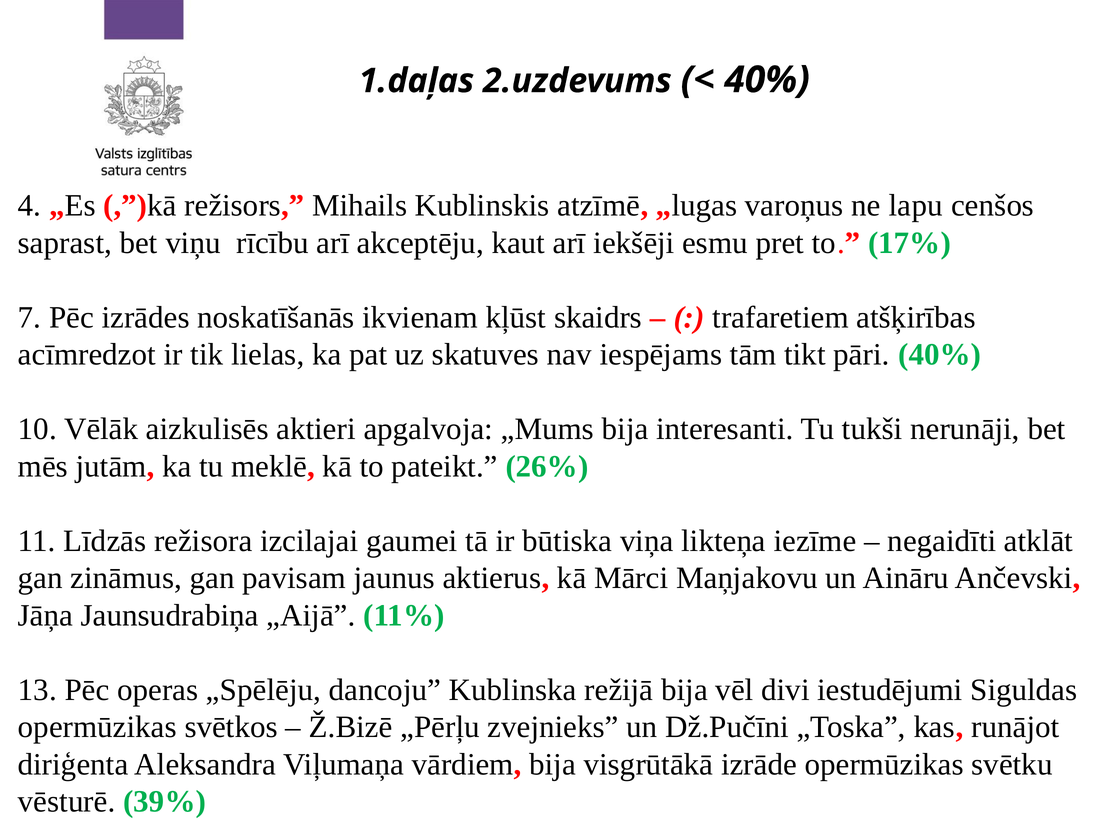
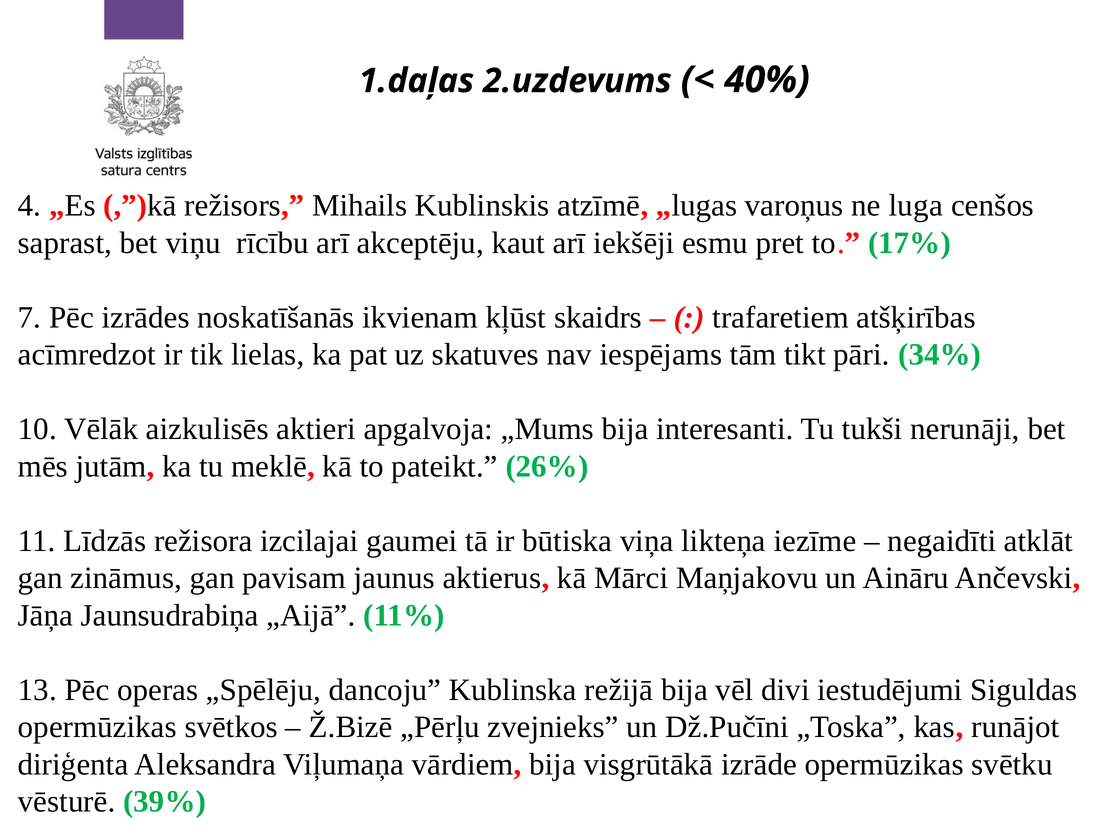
lapu: lapu -> luga
pāri 40%: 40% -> 34%
